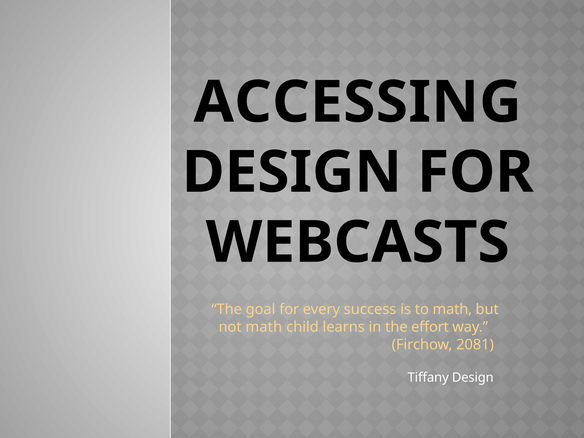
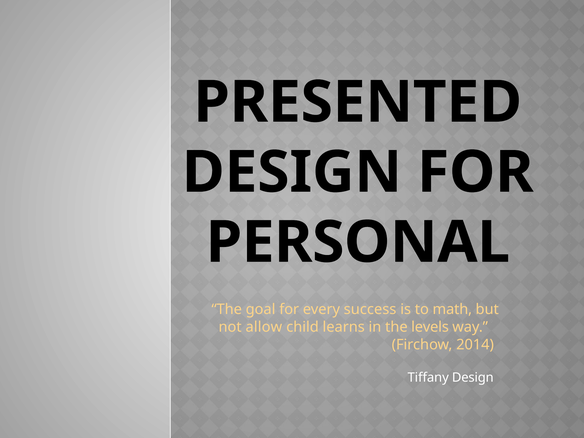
ACCESSING: ACCESSING -> PRESENTED
WEBCASTS: WEBCASTS -> PERSONAL
not math: math -> allow
effort: effort -> levels
2081: 2081 -> 2014
